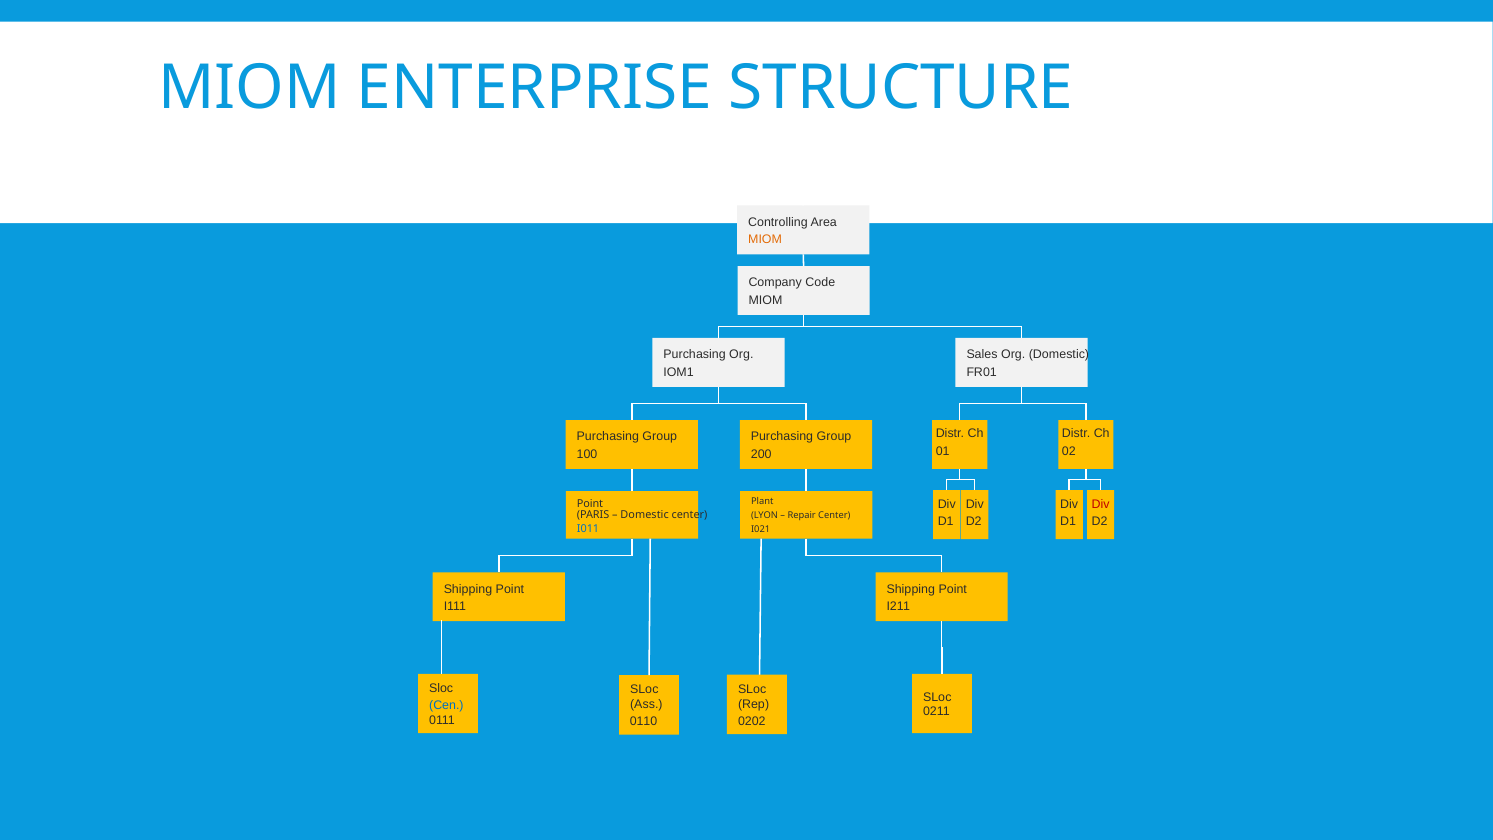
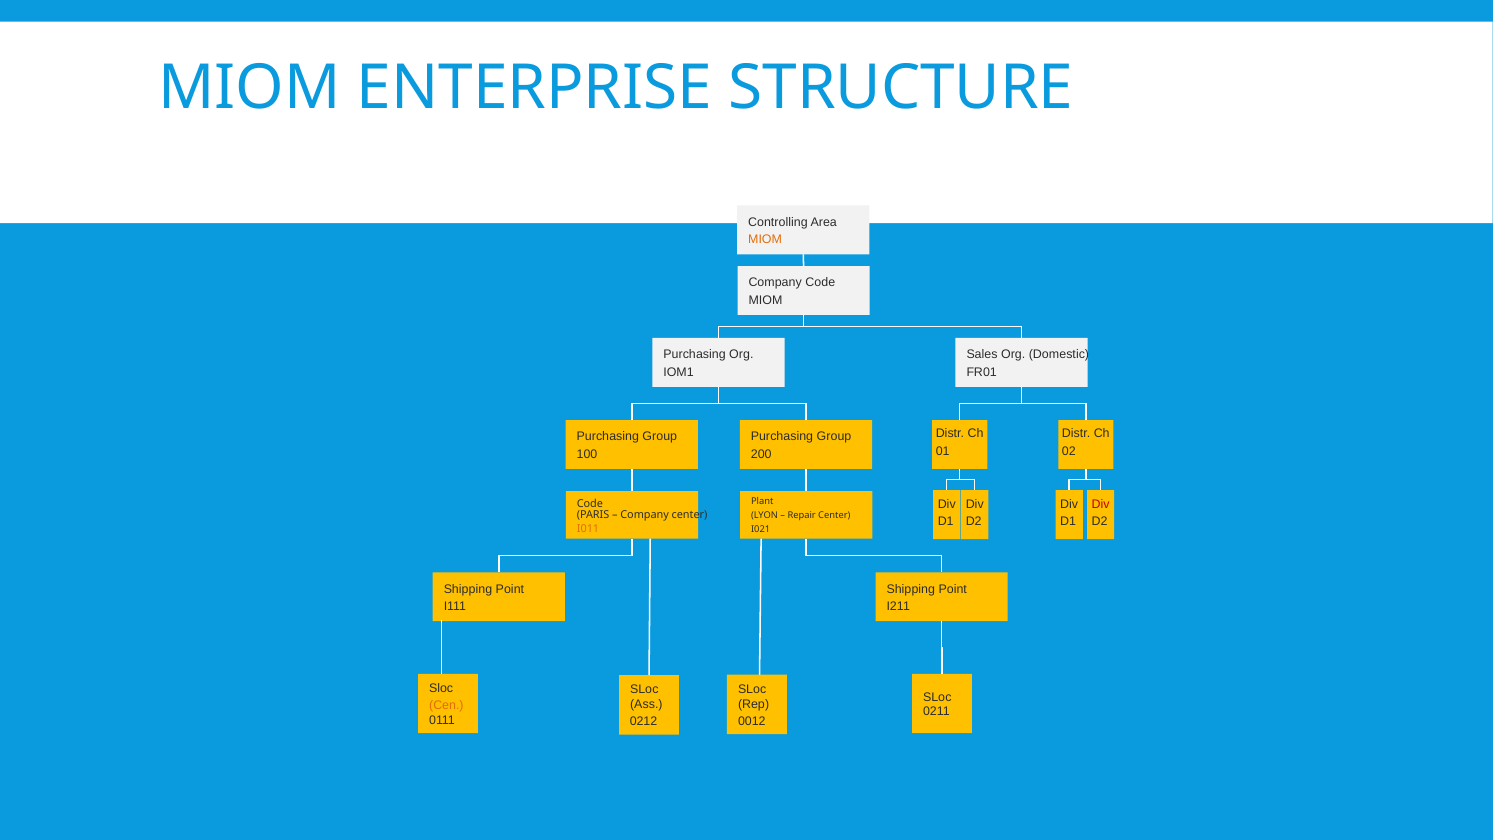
Point at (590, 503): Point -> Code
Domestic at (645, 515): Domestic -> Company
I011 colour: blue -> orange
Cen colour: blue -> orange
0202: 0202 -> 0012
0110: 0110 -> 0212
